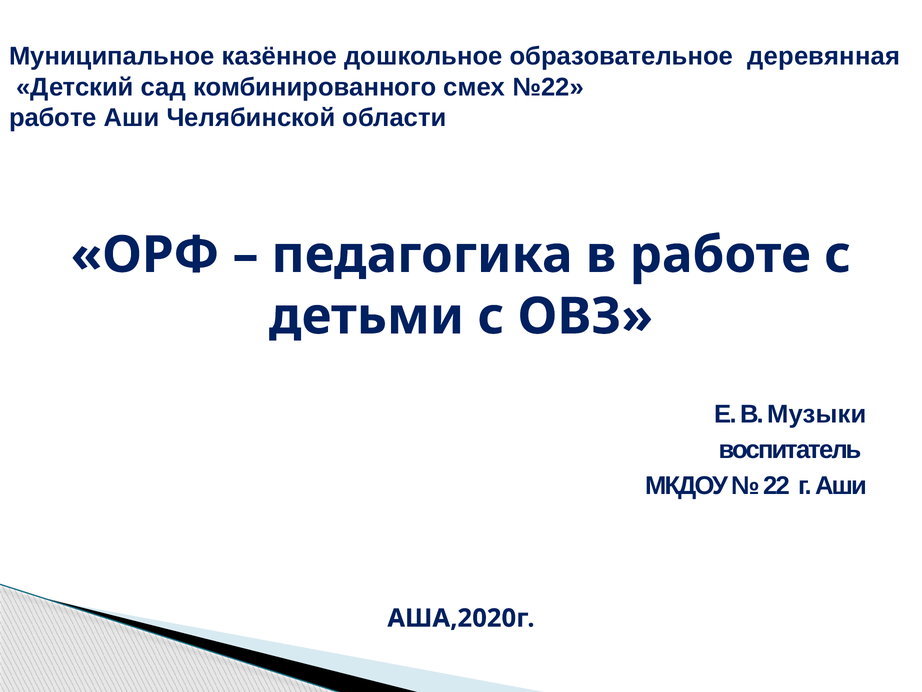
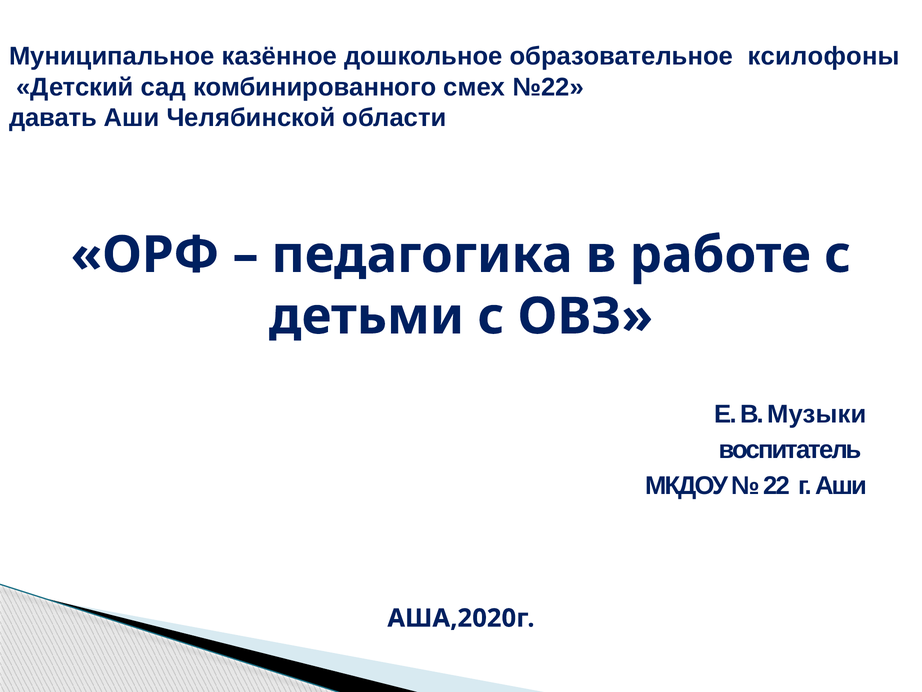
деревянная: деревянная -> ксилофоны
работе at (53, 118): работе -> давать
